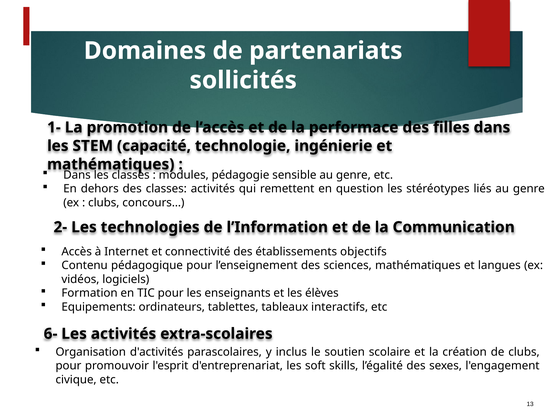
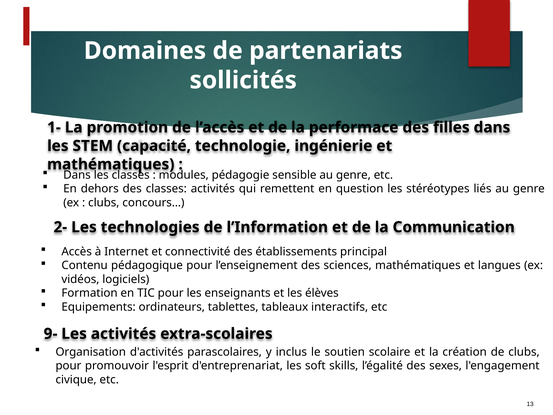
objectifs: objectifs -> principal
6-: 6- -> 9-
